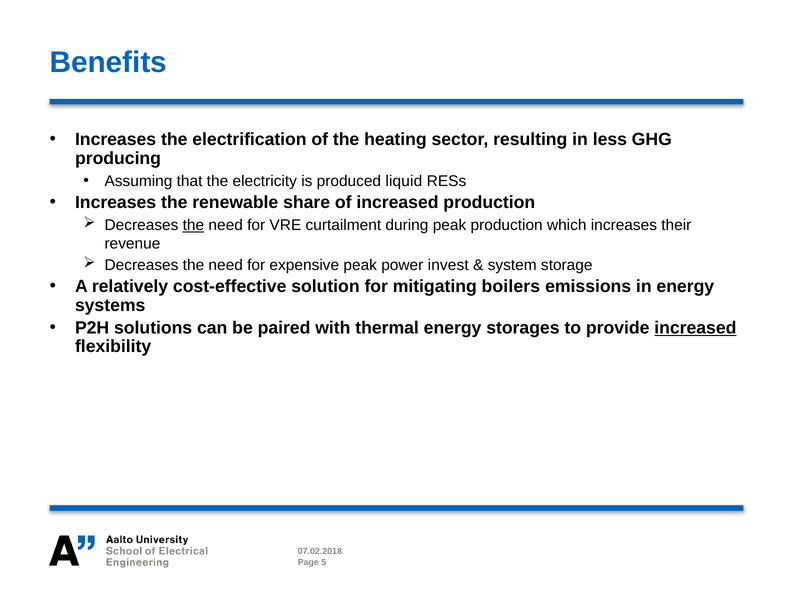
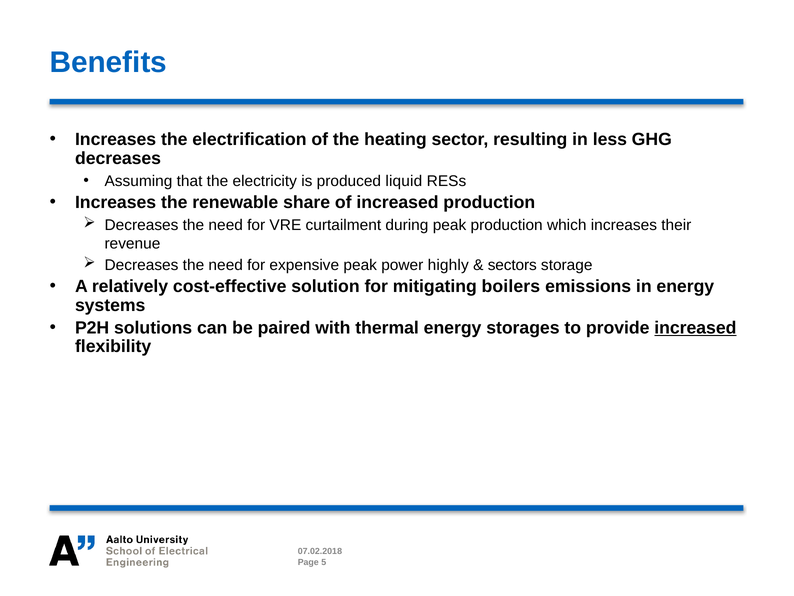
producing at (118, 158): producing -> decreases
the at (193, 225) underline: present -> none
invest: invest -> highly
system: system -> sectors
